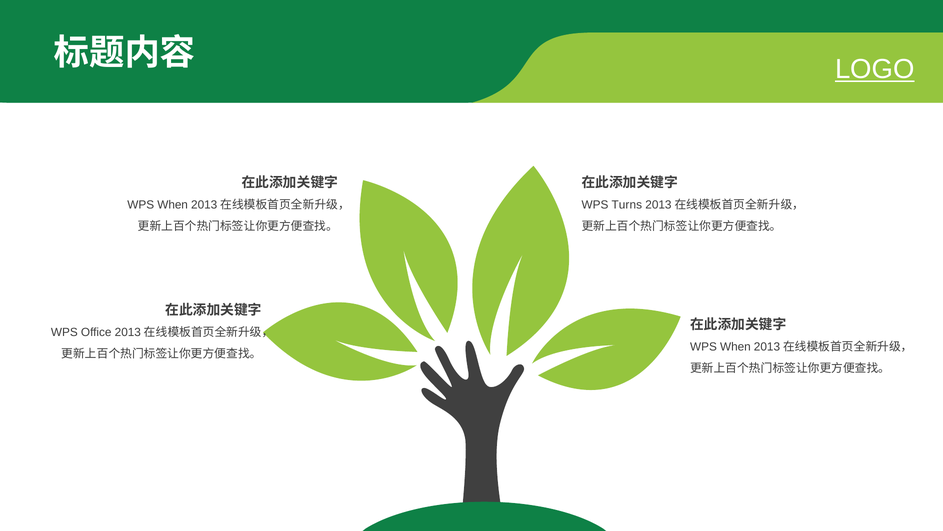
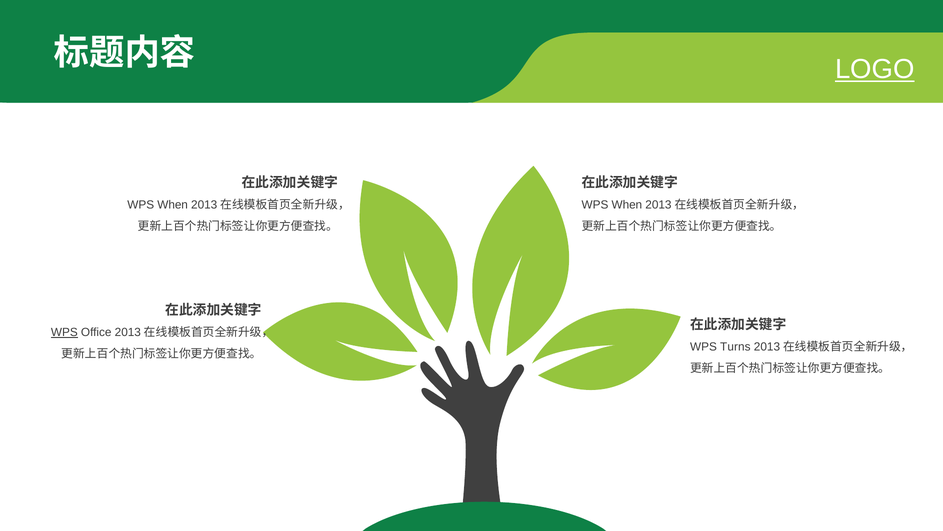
Turns at (627, 205): Turns -> When
WPS at (64, 332) underline: none -> present
When at (735, 347): When -> Turns
